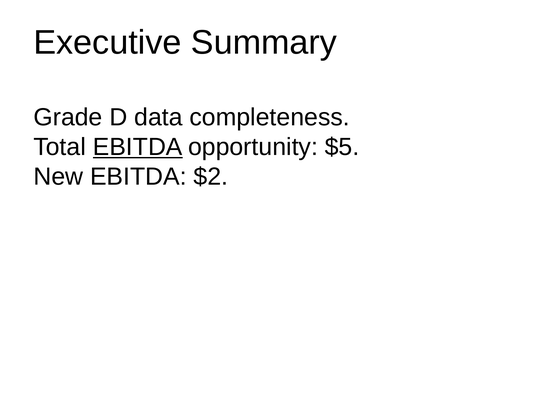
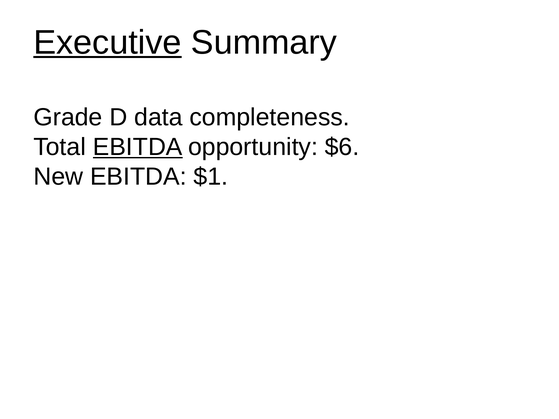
Executive underline: none -> present
$5: $5 -> $6
$2: $2 -> $1
